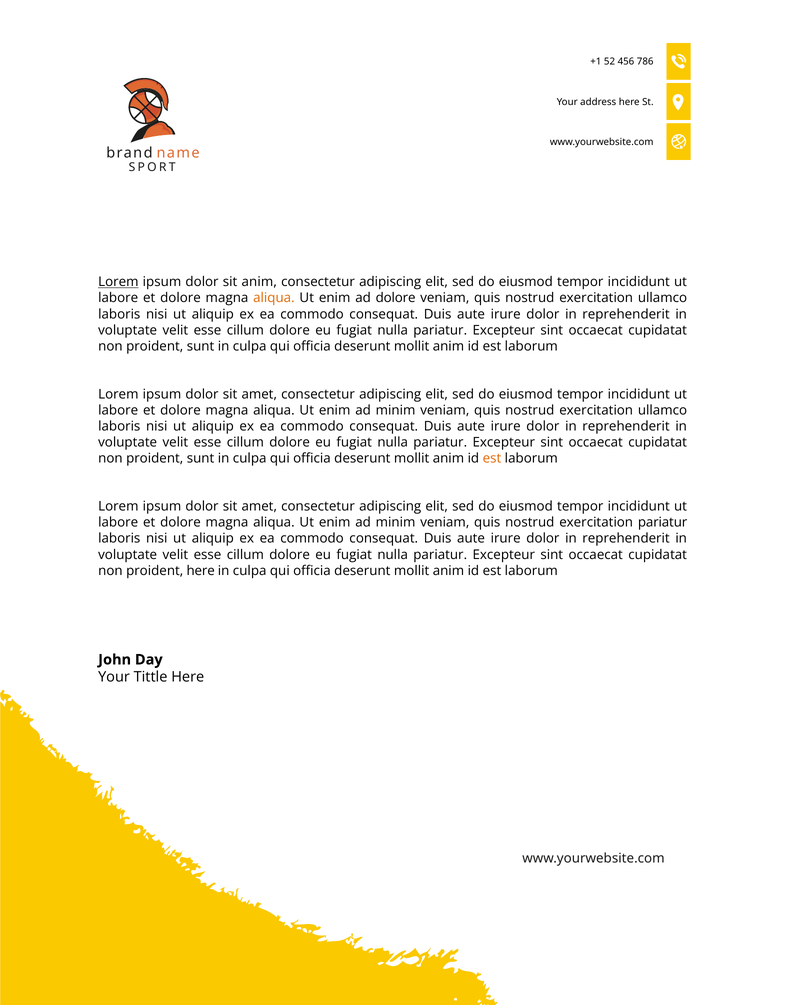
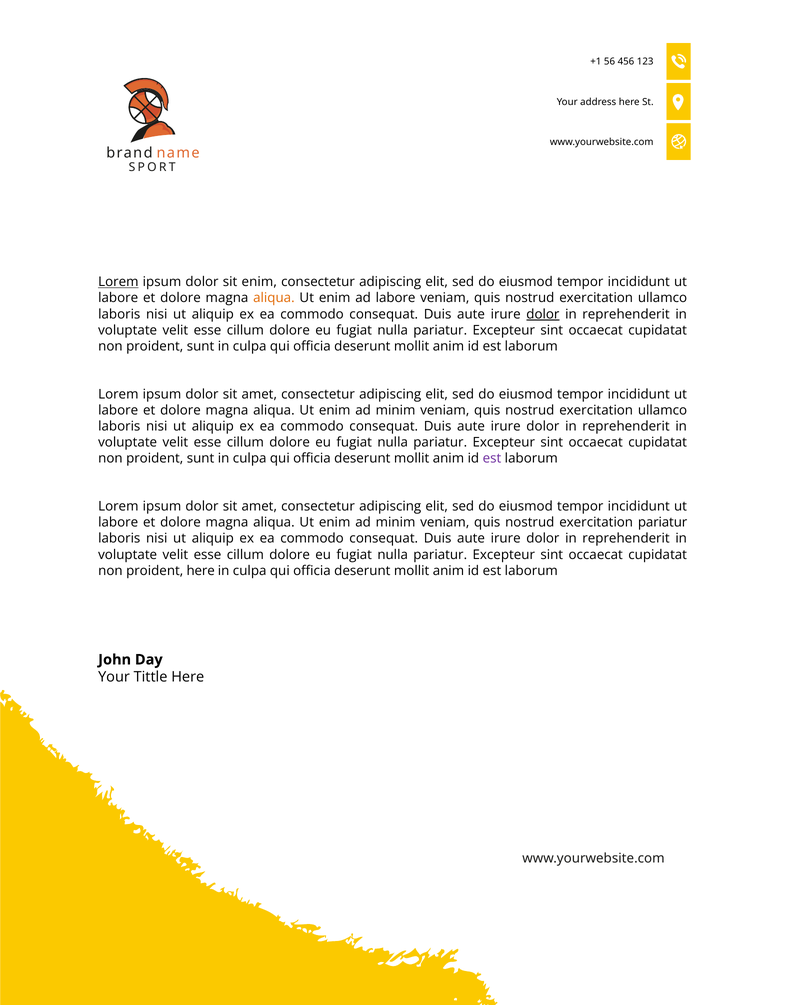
52: 52 -> 56
786: 786 -> 123
sit anim: anim -> enim
ad dolore: dolore -> labore
dolor at (543, 314) underline: none -> present
est at (492, 458) colour: orange -> purple
